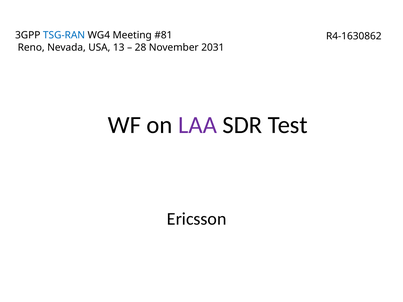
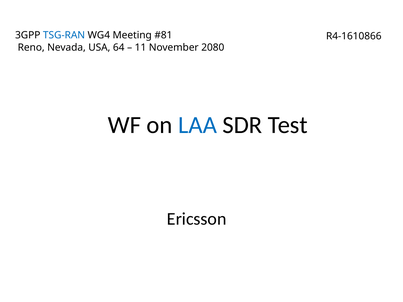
R4-1630862: R4-1630862 -> R4-1610866
13: 13 -> 64
28: 28 -> 11
2031: 2031 -> 2080
LAA colour: purple -> blue
